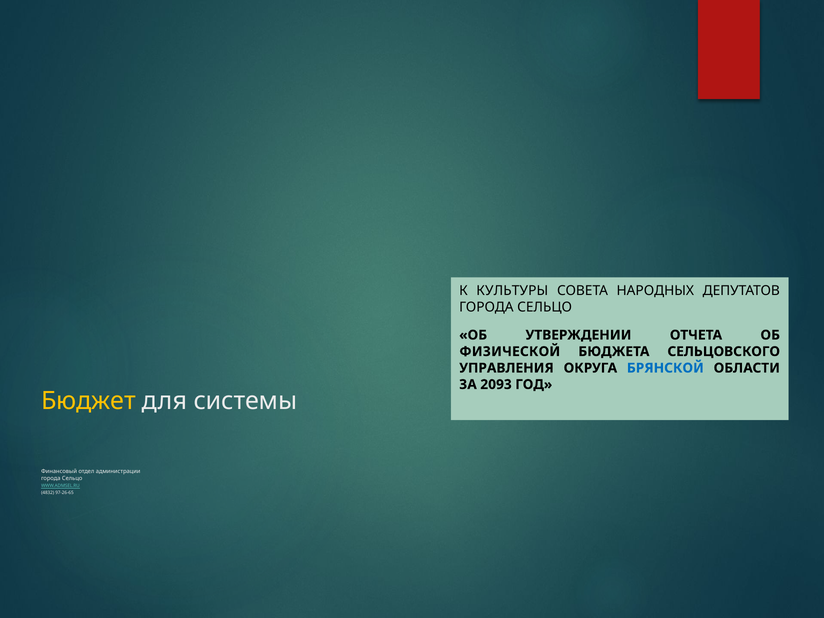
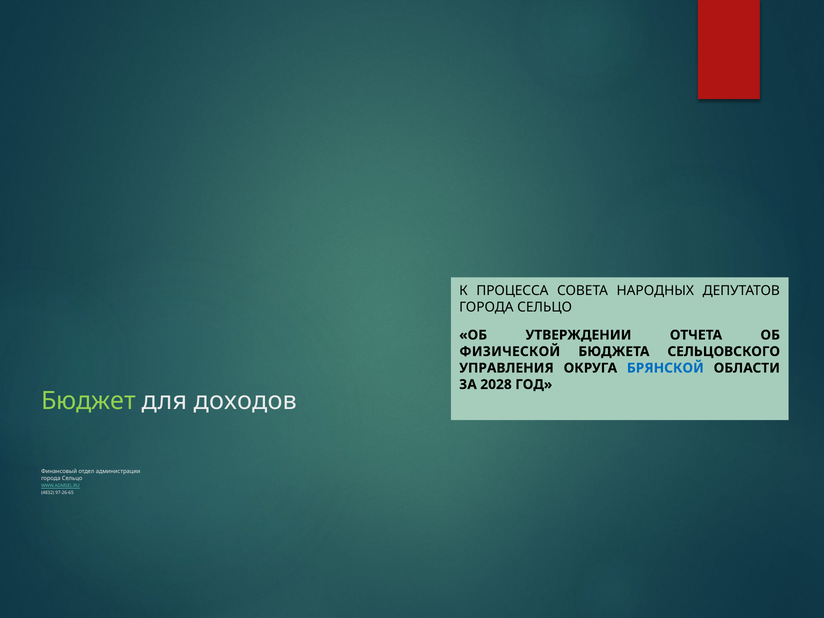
КУЛЬТУРЫ: КУЛЬТУРЫ -> ПРОЦЕССА
2093: 2093 -> 2028
Бюджет colour: yellow -> light green
системы: системы -> доходов
